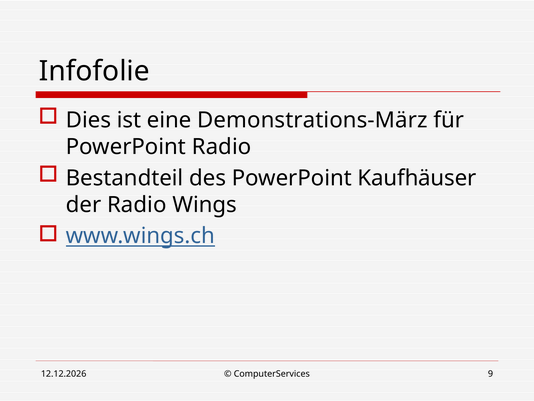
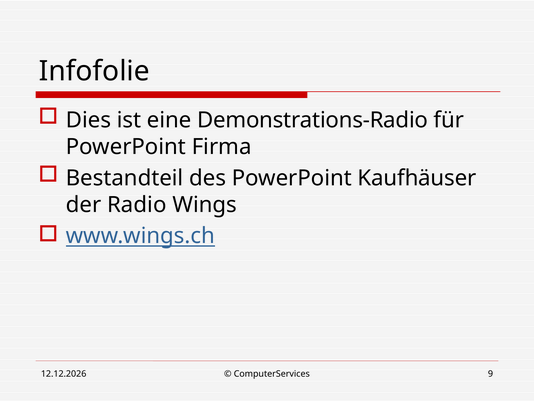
Demonstrations-März: Demonstrations-März -> Demonstrations-Radio
PowerPoint Radio: Radio -> Firma
